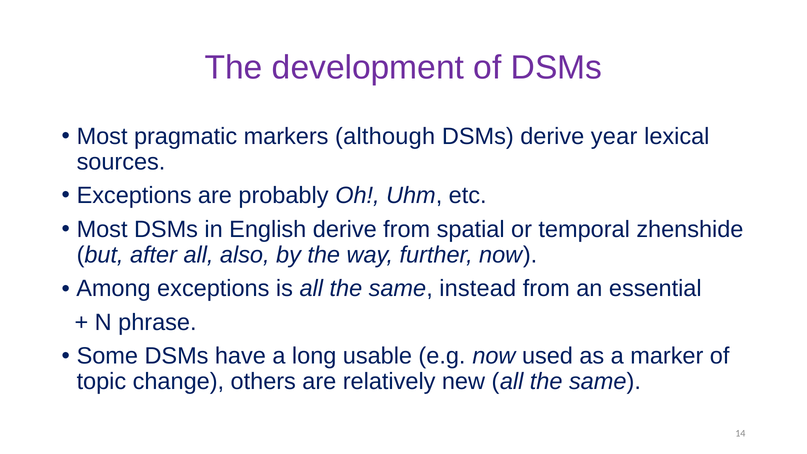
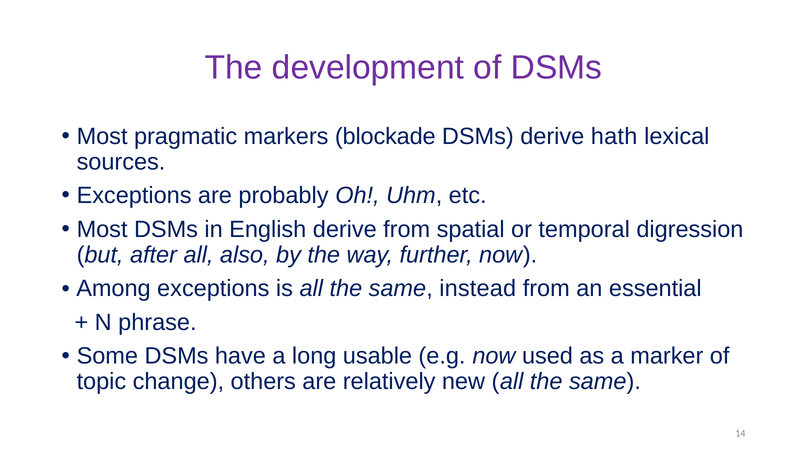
although: although -> blockade
year: year -> hath
zhenshide: zhenshide -> digression
